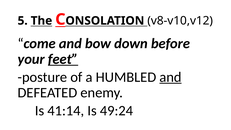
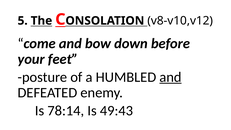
feet underline: present -> none
41:14: 41:14 -> 78:14
49:24: 49:24 -> 49:43
